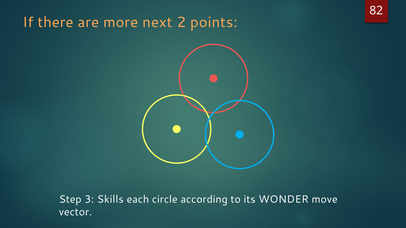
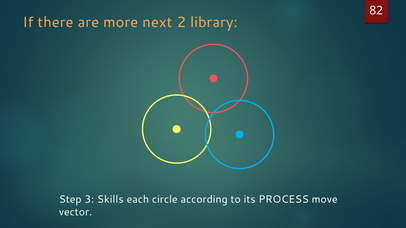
points: points -> library
WONDER: WONDER -> PROCESS
